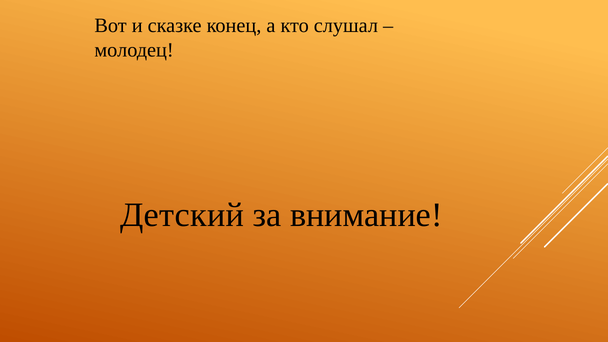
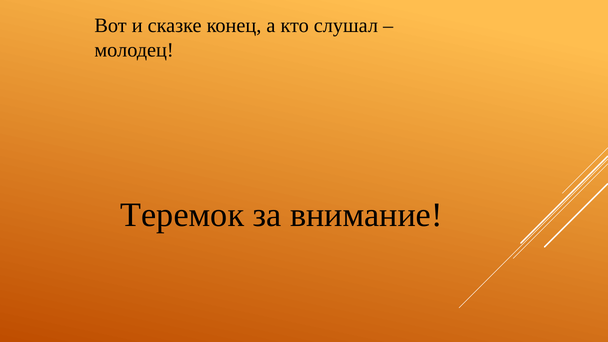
Детский: Детский -> Теремок
